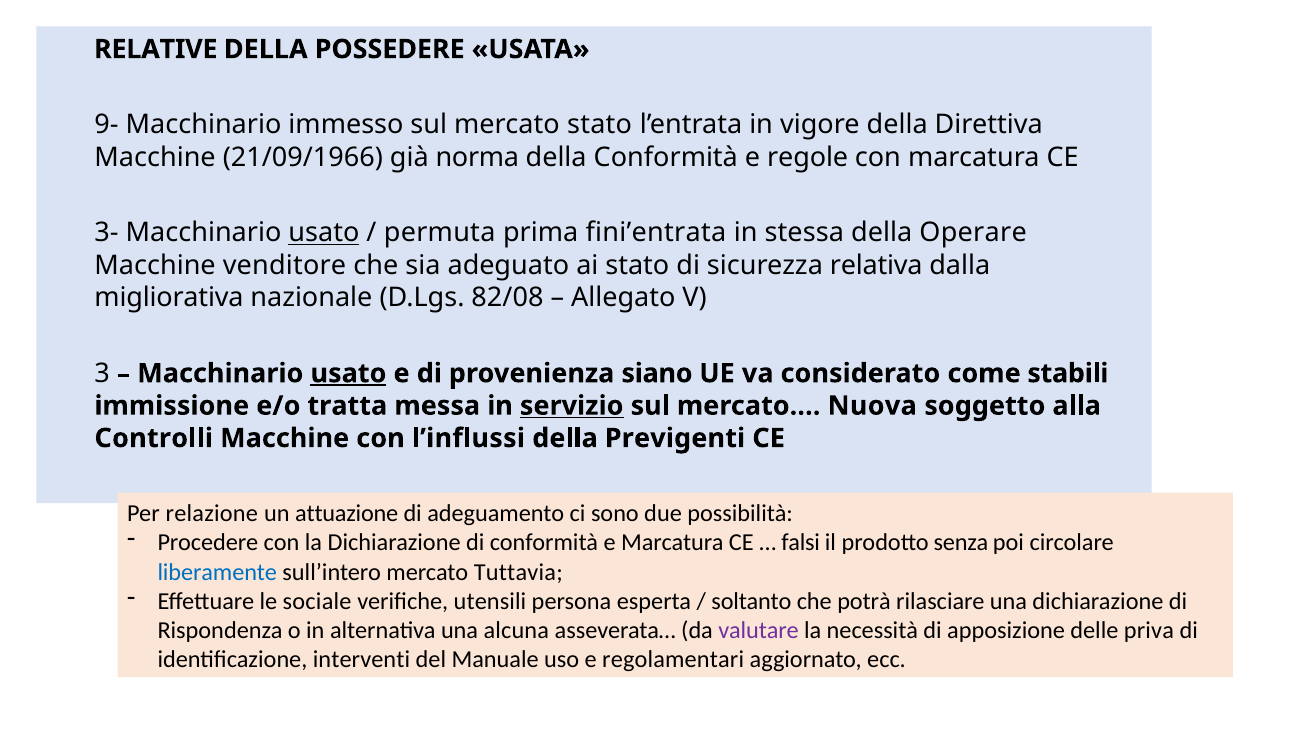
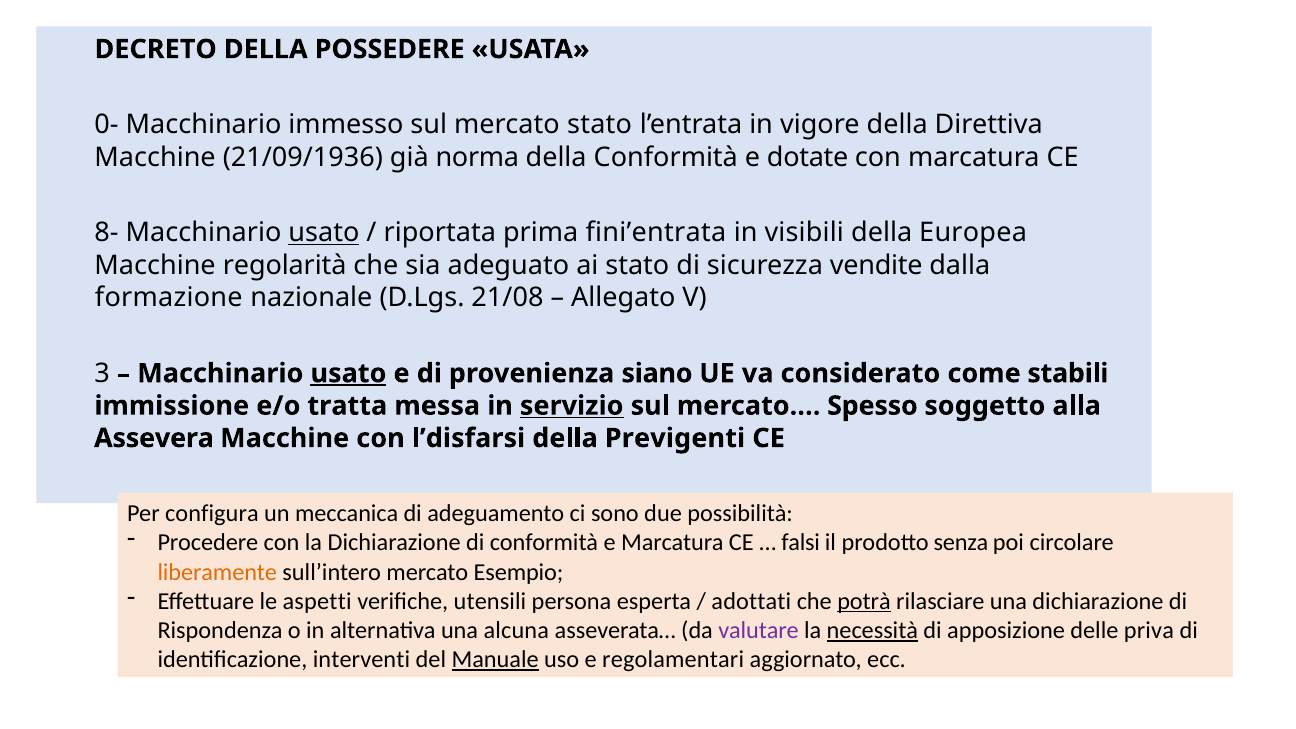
RELATIVE: RELATIVE -> DECRETO
9-: 9- -> 0-
21/09/1966: 21/09/1966 -> 21/09/1936
regole: regole -> dotate
3-: 3- -> 8-
permuta: permuta -> riportata
stessa: stessa -> visibili
Operare: Operare -> Europea
venditore: venditore -> regolarità
relativa: relativa -> vendite
migliorativa: migliorativa -> formazione
82/08: 82/08 -> 21/08
Nuova: Nuova -> Spesso
Controlli: Controlli -> Assevera
l’influssi: l’influssi -> l’disfarsi
relazione: relazione -> configura
attuazione: attuazione -> meccanica
liberamente colour: blue -> orange
Tuttavia: Tuttavia -> Esempio
sociale: sociale -> aspetti
soltanto: soltanto -> adottati
potrà underline: none -> present
necessità underline: none -> present
Manuale underline: none -> present
